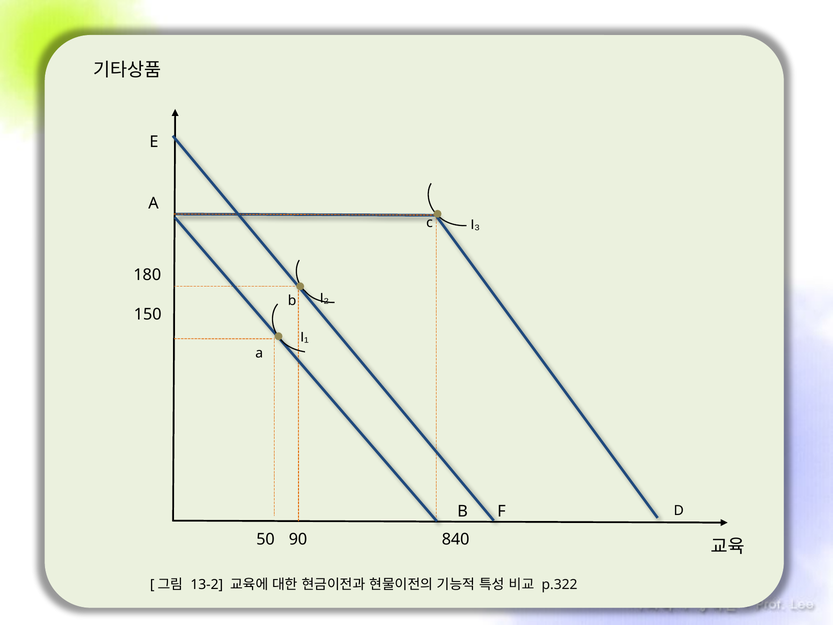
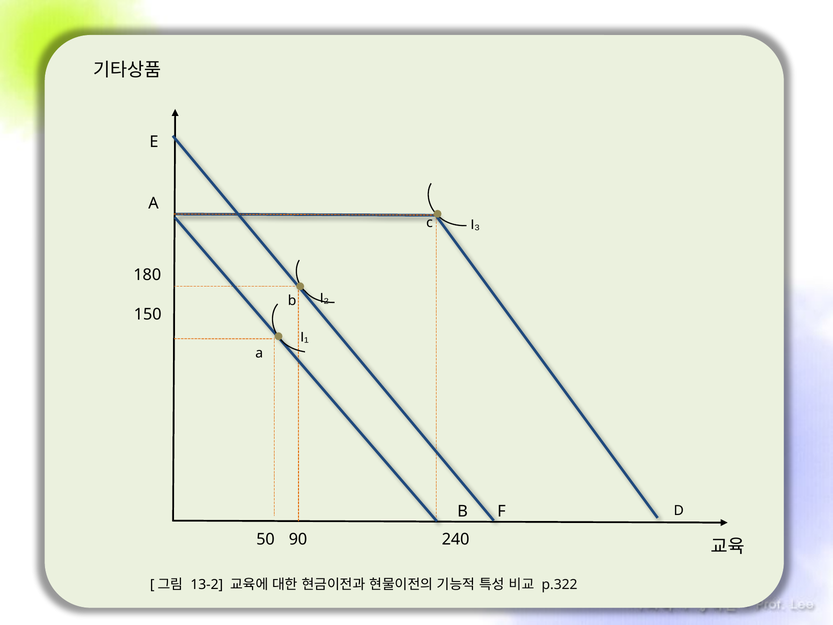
840: 840 -> 240
